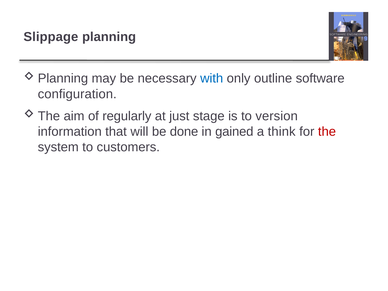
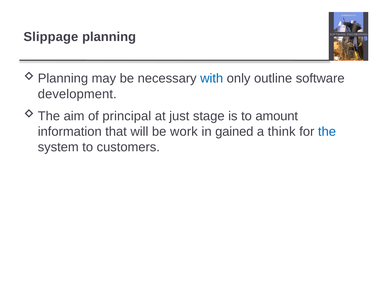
configuration: configuration -> development
regularly: regularly -> principal
version: version -> amount
done: done -> work
the colour: red -> blue
